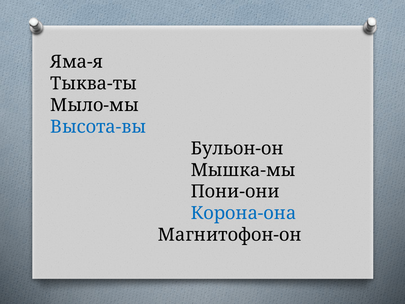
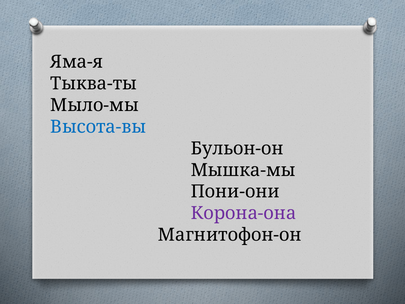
Корона-она colour: blue -> purple
